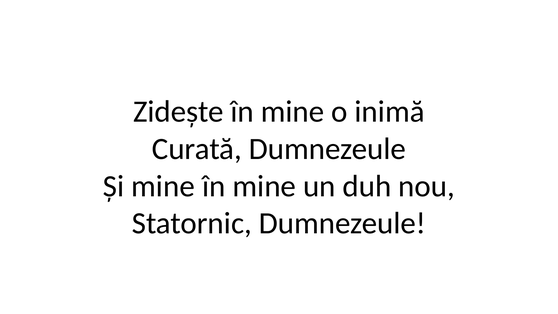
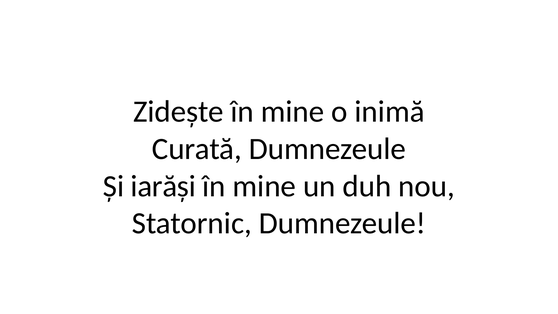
Și mine: mine -> iarăși
